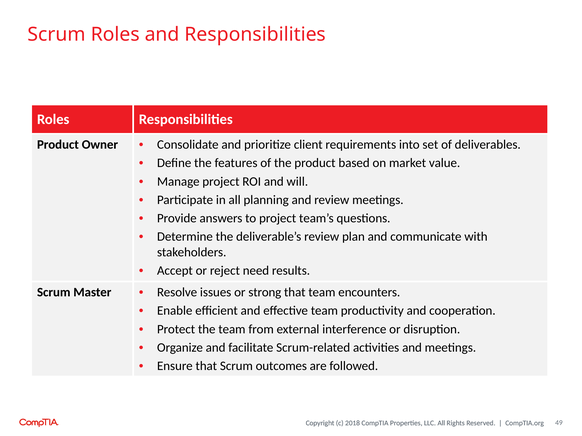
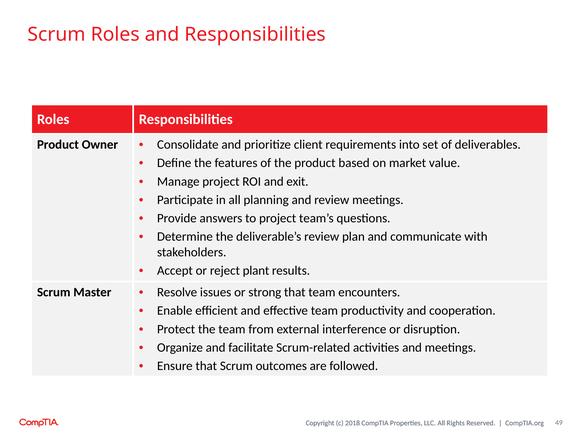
will: will -> exit
need: need -> plant
